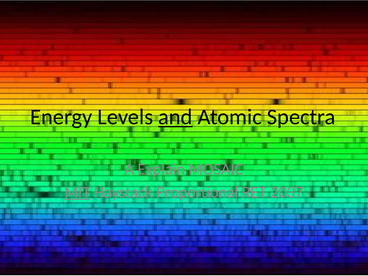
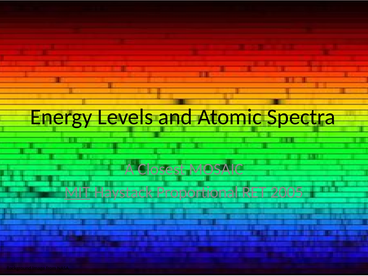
and underline: present -> none
Explain: Explain -> Closest
2037: 2037 -> 2005
